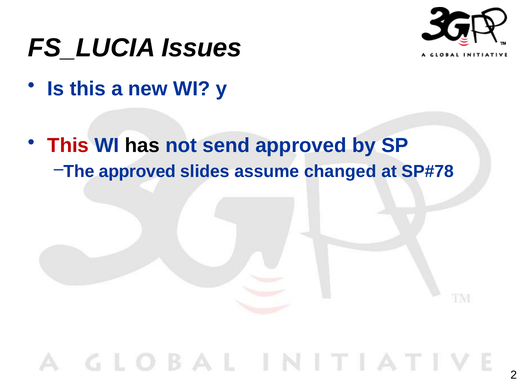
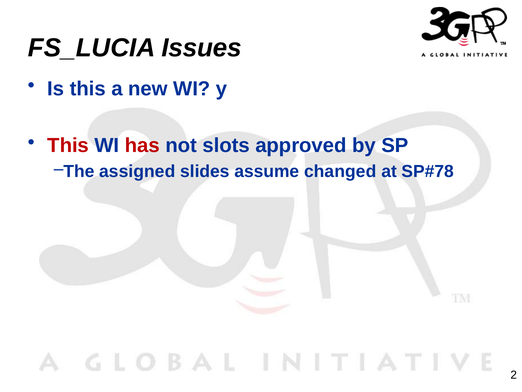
has colour: black -> red
send: send -> slots
The approved: approved -> assigned
